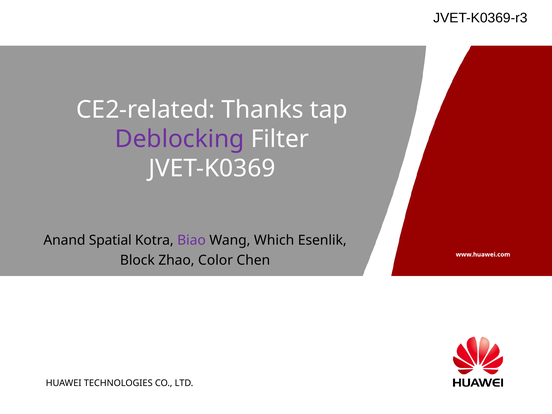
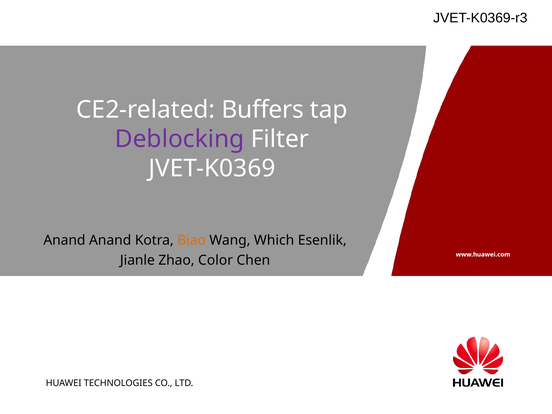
Thanks: Thanks -> Buffers
Anand Spatial: Spatial -> Anand
Biao colour: purple -> orange
Block: Block -> Jianle
